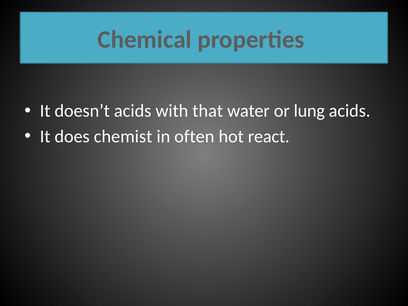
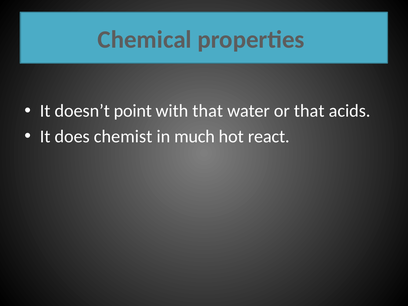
doesn’t acids: acids -> point
or lung: lung -> that
often: often -> much
